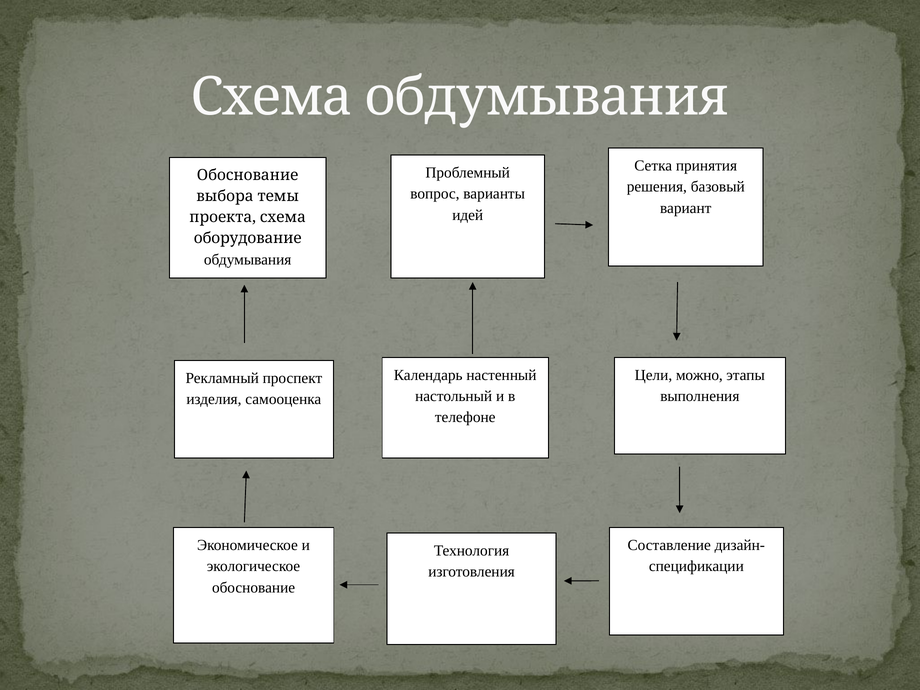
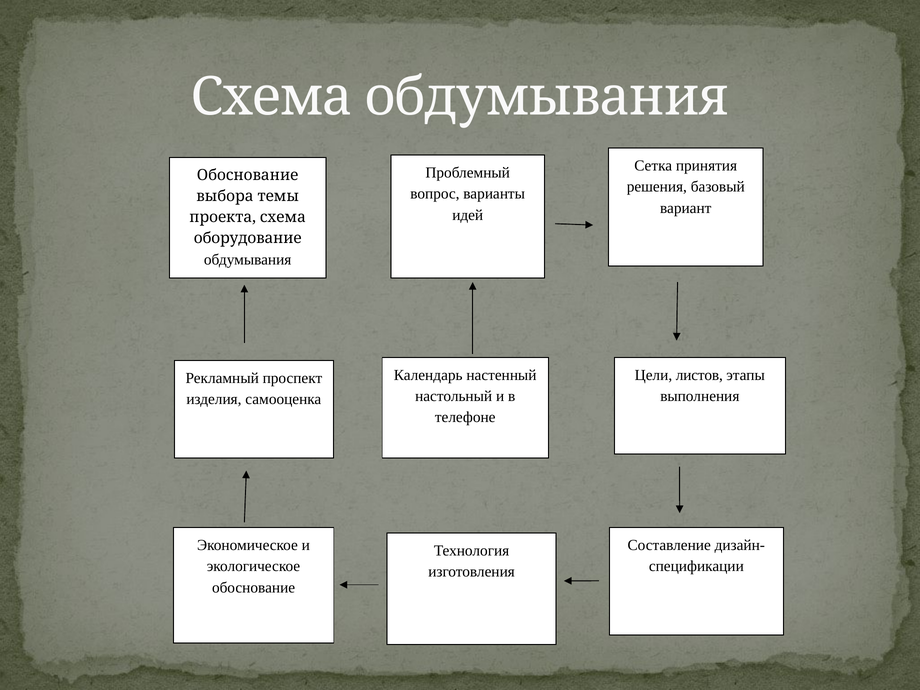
можно: можно -> листов
